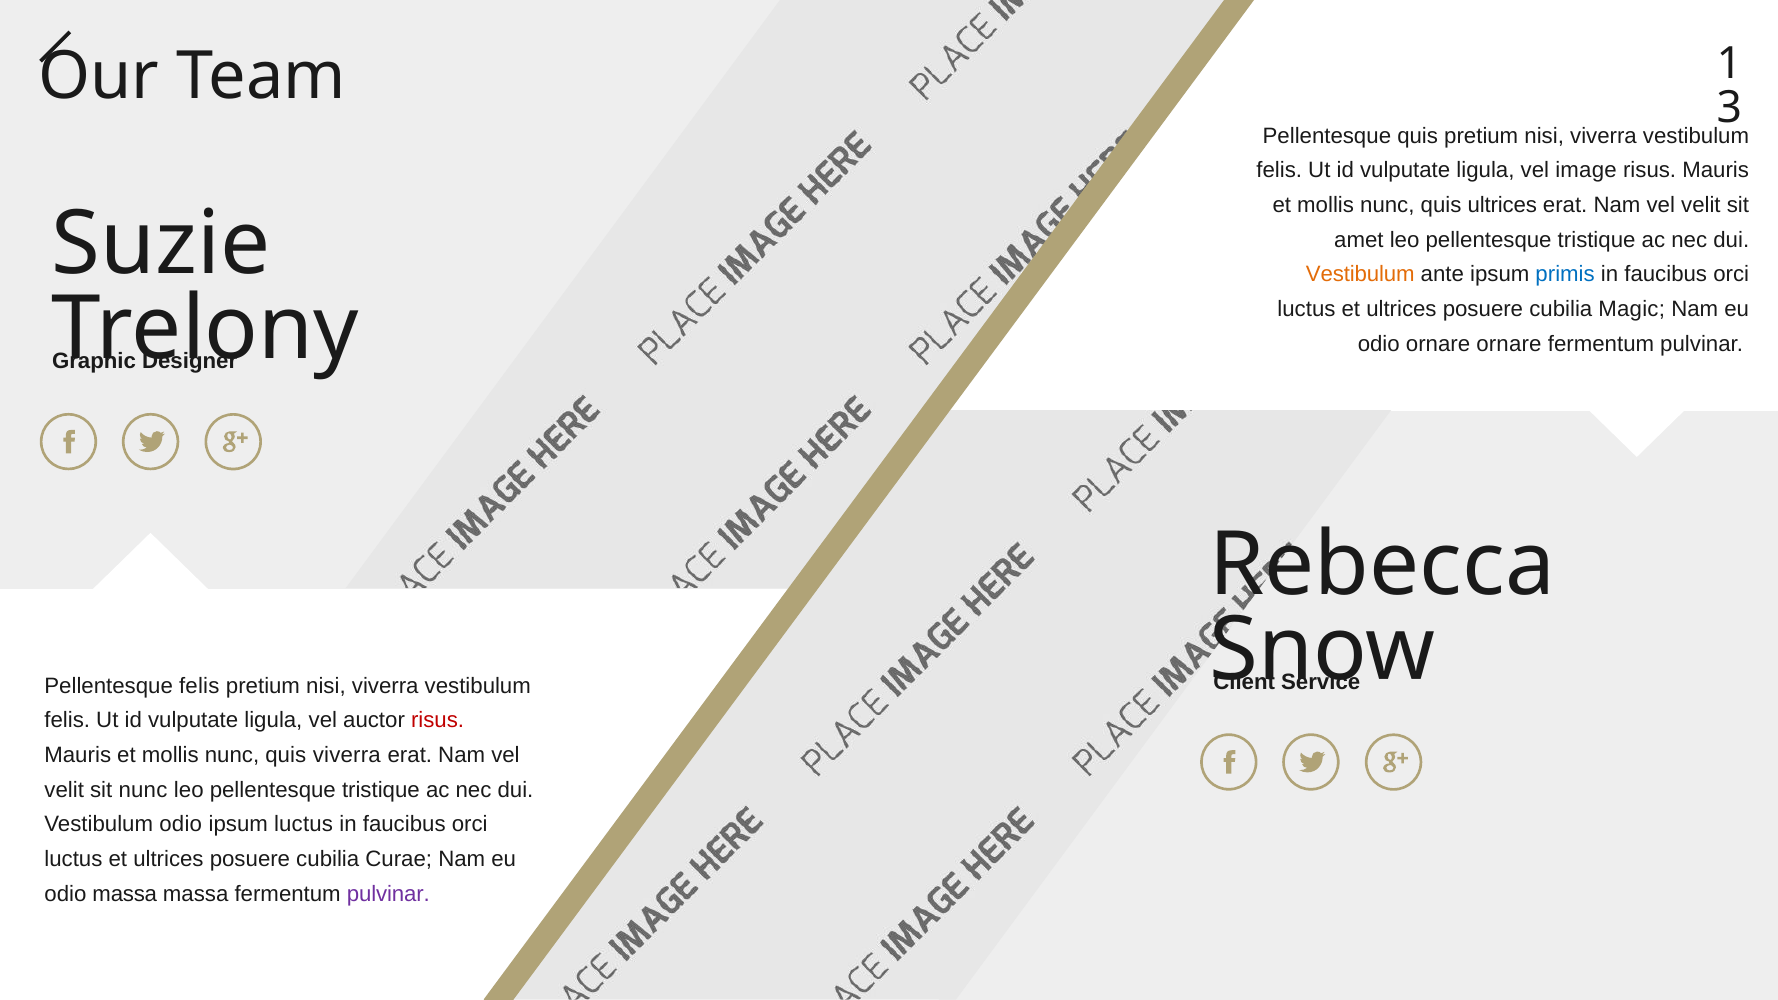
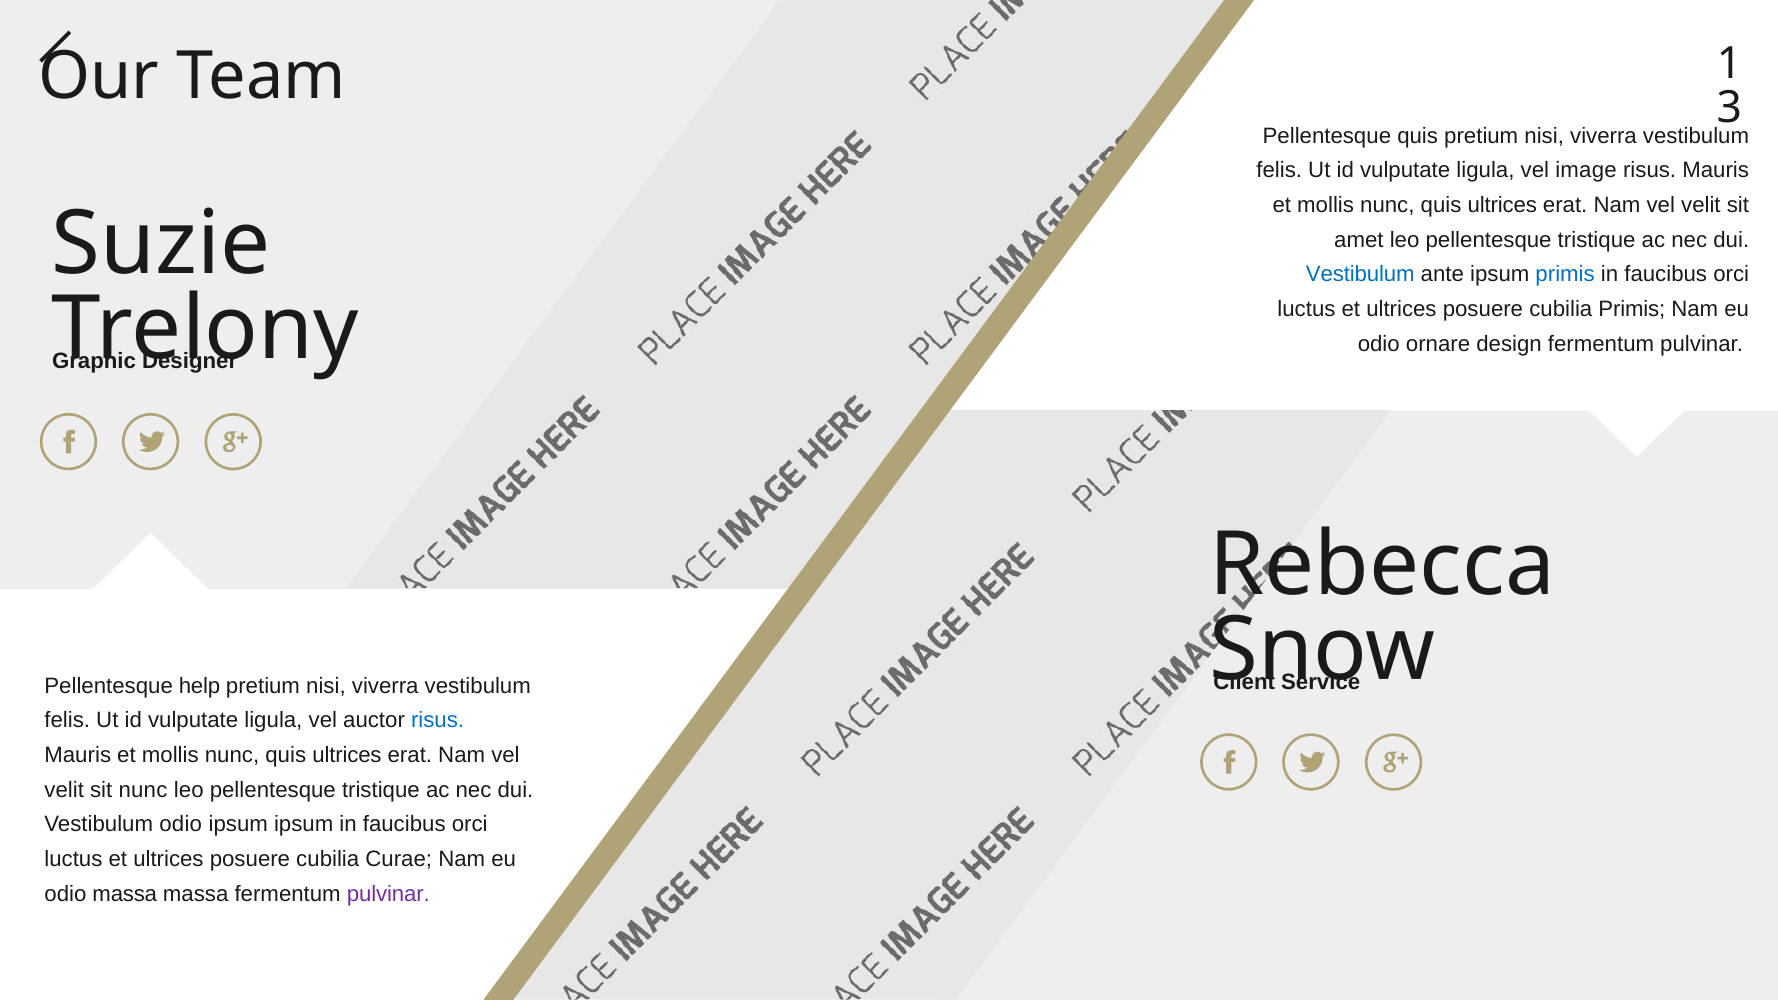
Vestibulum at (1360, 274) colour: orange -> blue
cubilia Magic: Magic -> Primis
ornare ornare: ornare -> design
Pellentesque felis: felis -> help
risus at (438, 721) colour: red -> blue
viverra at (347, 755): viverra -> ultrices
ipsum luctus: luctus -> ipsum
